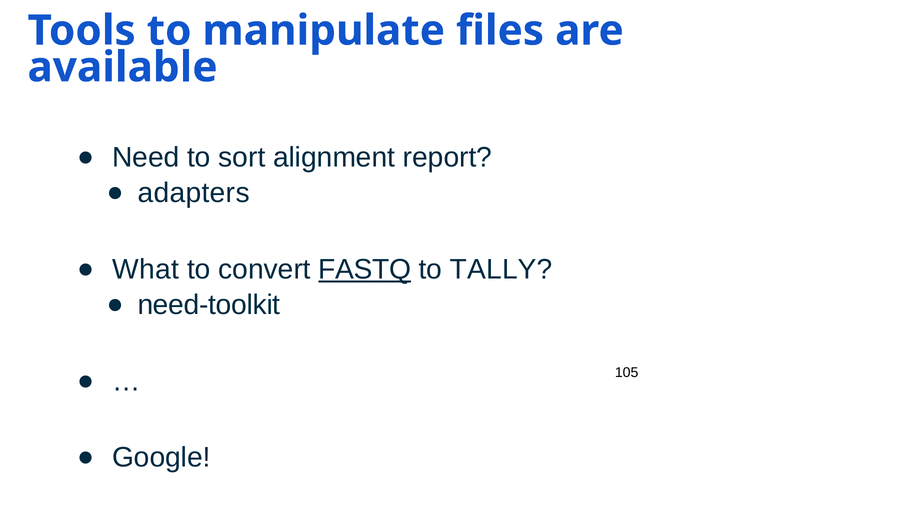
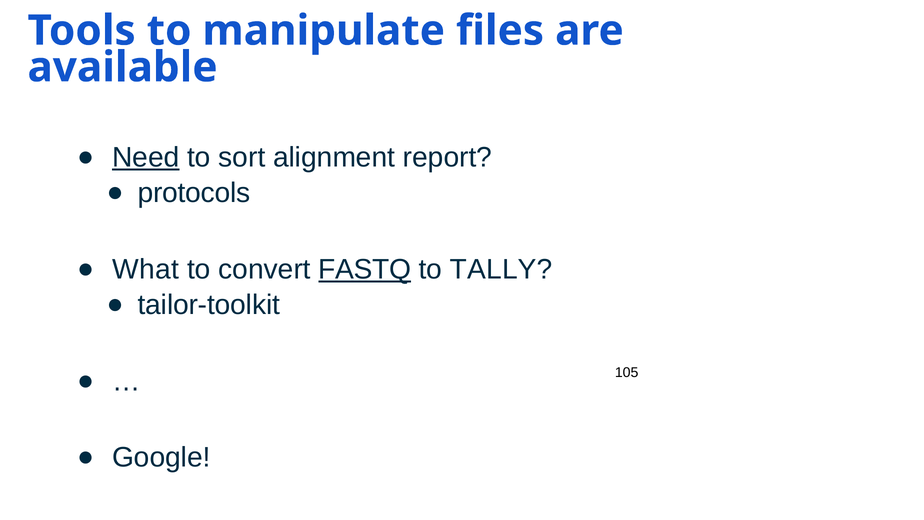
Need underline: none -> present
adapters: adapters -> protocols
need-toolkit: need-toolkit -> tailor-toolkit
